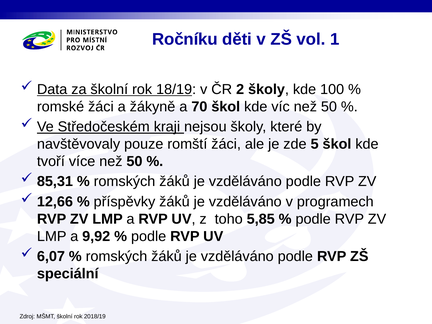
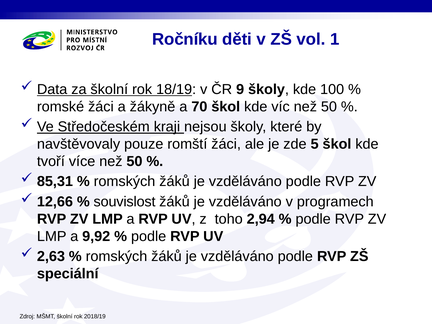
2: 2 -> 9
příspěvky: příspěvky -> souvislost
5,85: 5,85 -> 2,94
6,07: 6,07 -> 2,63
